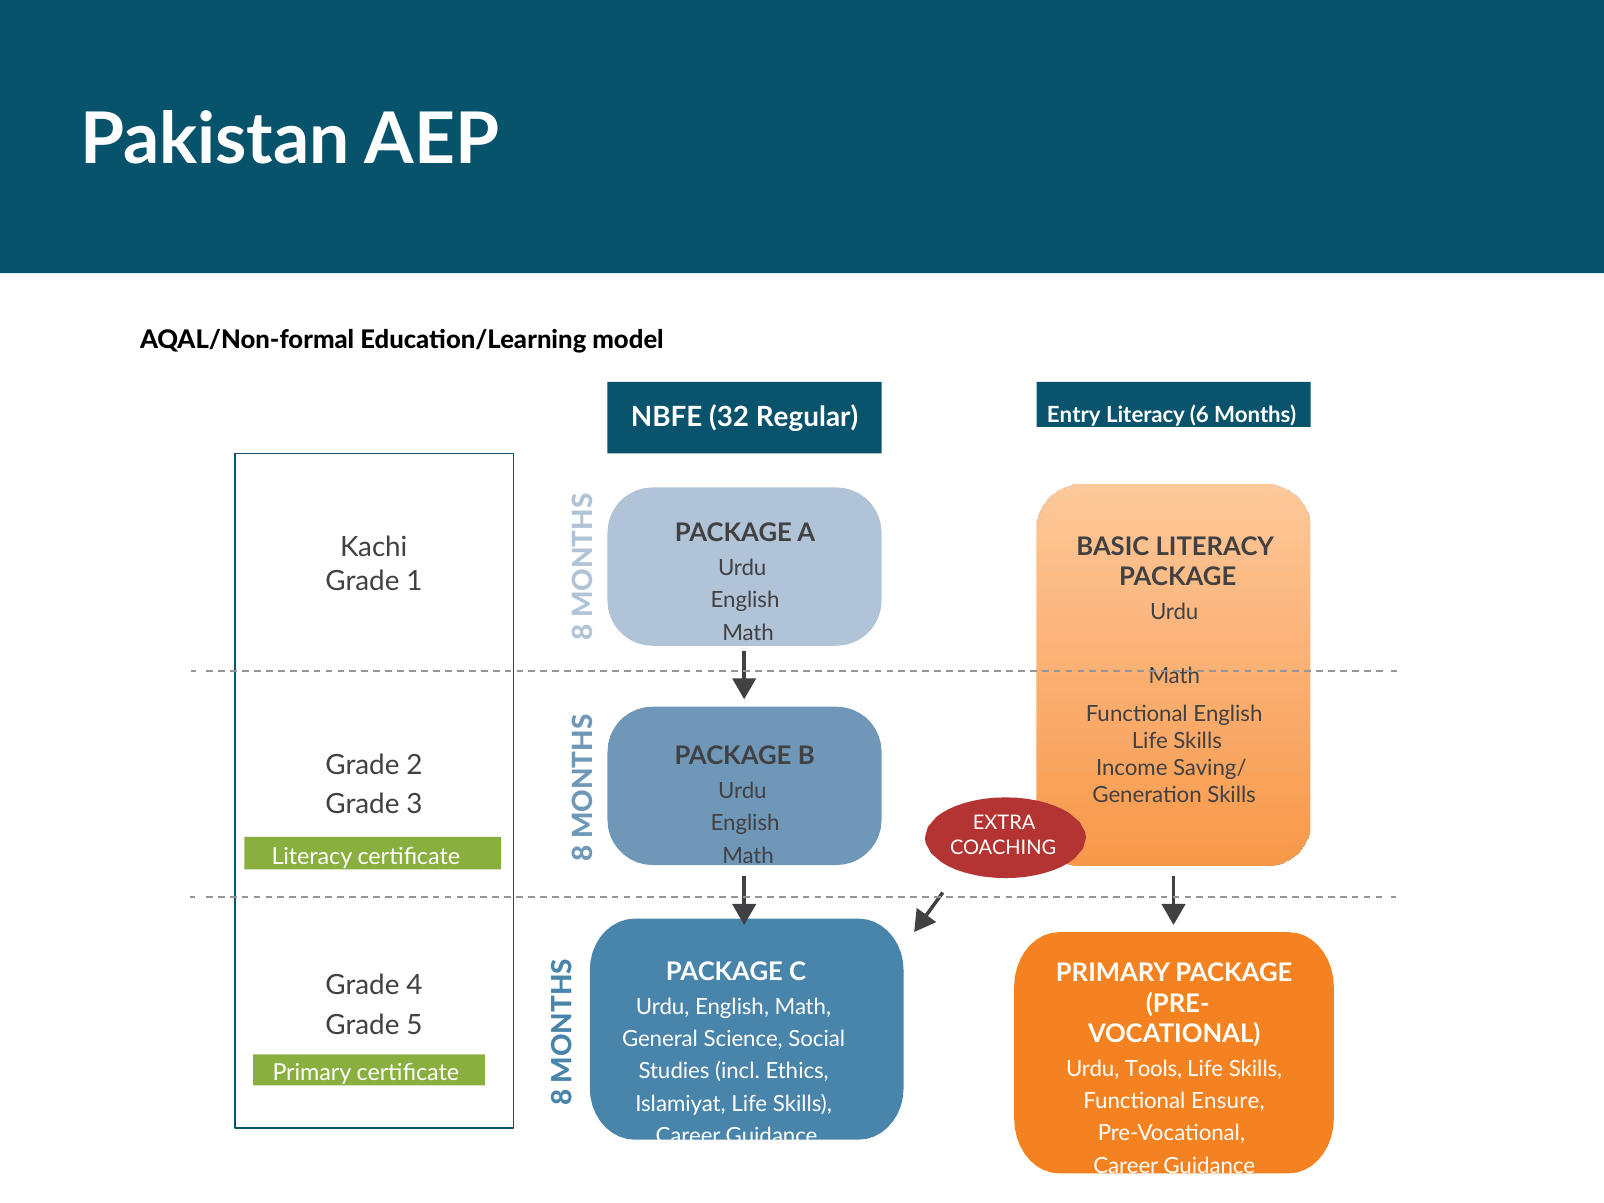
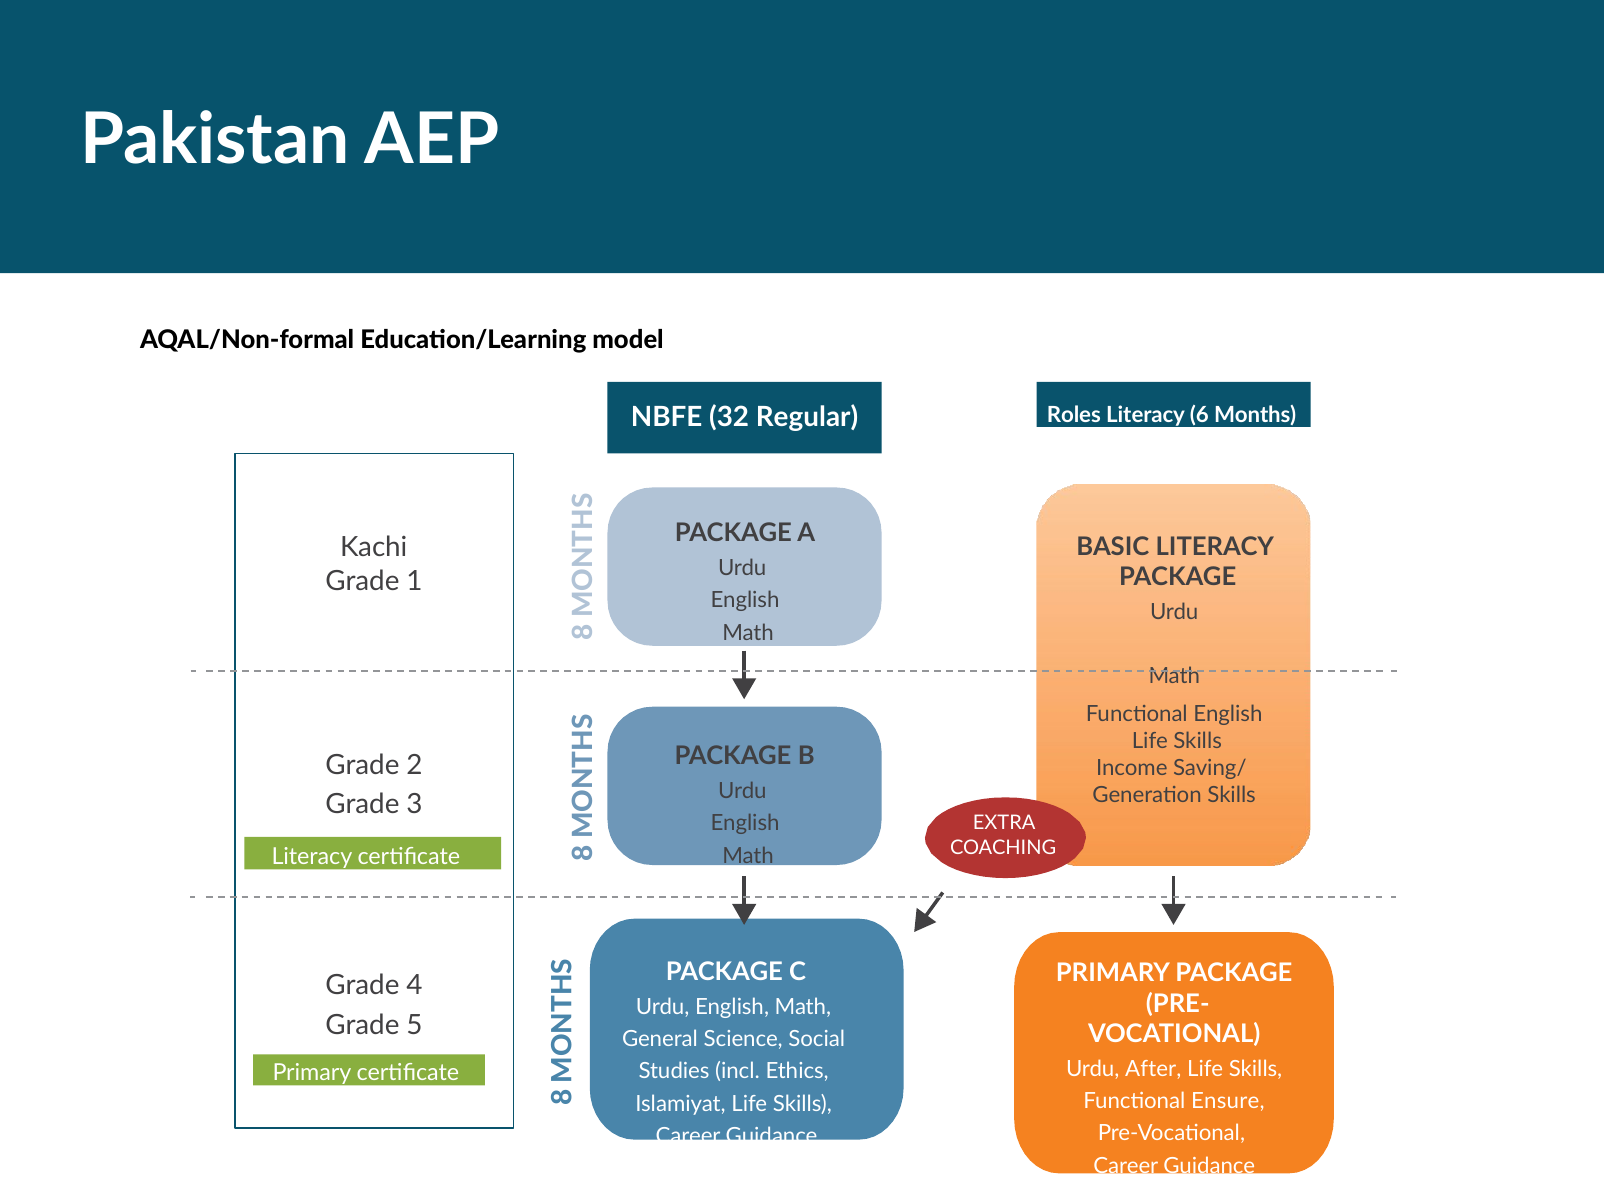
Entry: Entry -> Roles
Tools: Tools -> After
